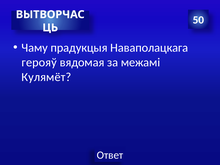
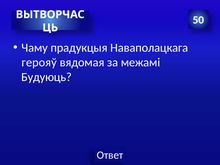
Кулямёт: Кулямёт -> Будуюць
